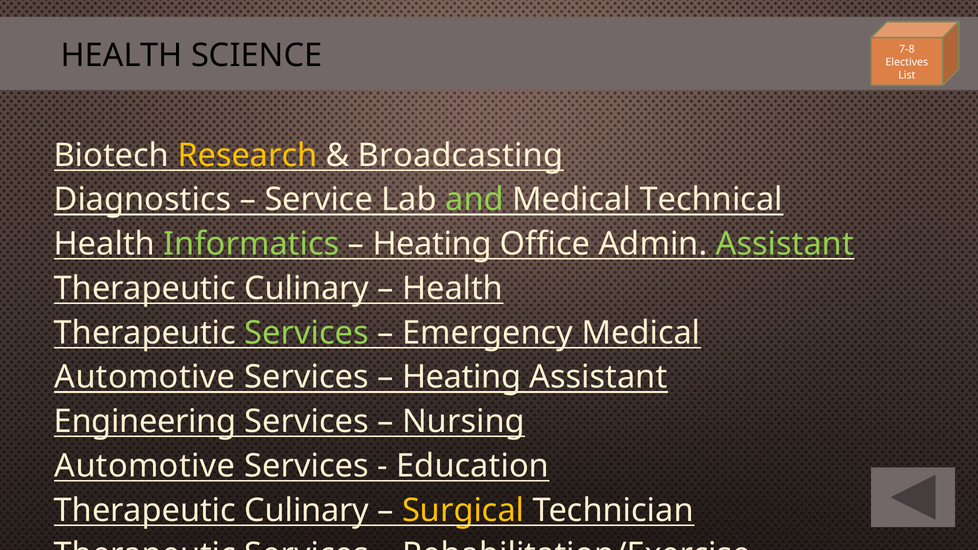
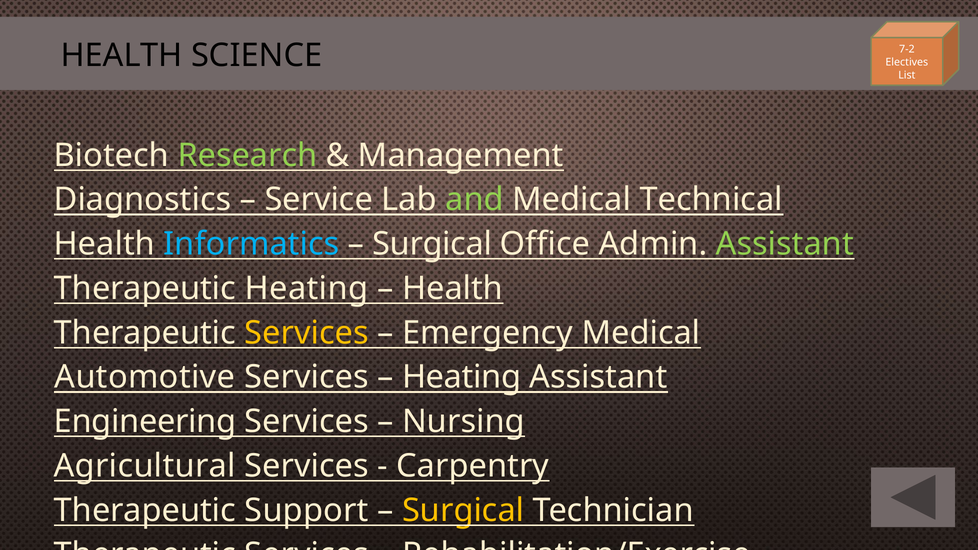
7-8: 7-8 -> 7-2
Research colour: yellow -> light green
Broadcasting: Broadcasting -> Management
Informatics colour: light green -> light blue
Heating at (432, 244): Heating -> Surgical
Culinary at (307, 288): Culinary -> Heating
Services at (307, 333) colour: light green -> yellow
Automotive at (145, 466): Automotive -> Agricultural
Education: Education -> Carpentry
Culinary at (307, 510): Culinary -> Support
